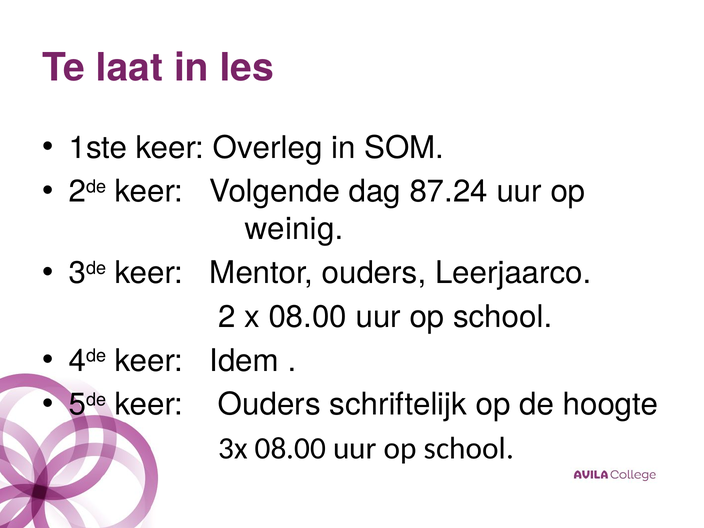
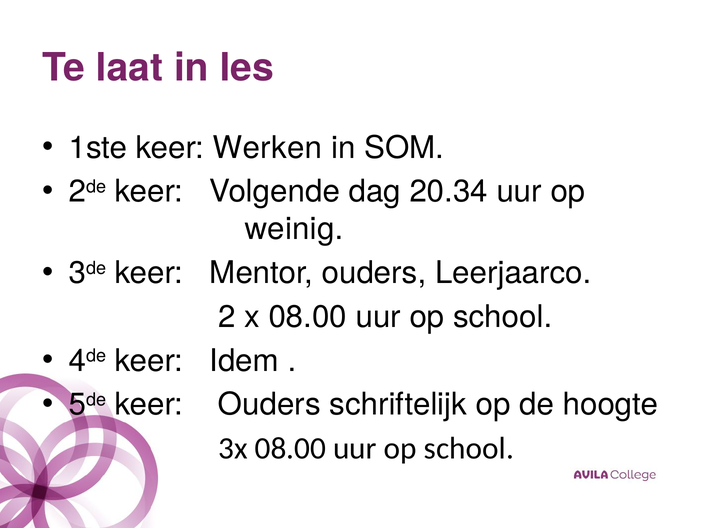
Overleg: Overleg -> Werken
87.24: 87.24 -> 20.34
